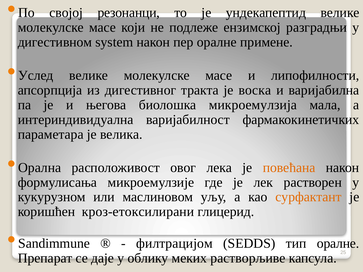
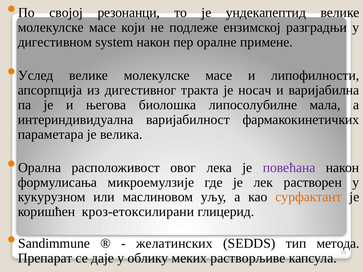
воска: воска -> носач
микроемулзија: микроемулзија -> липосолубилне
повећана colour: orange -> purple
филтрацијом: филтрацијом -> желатинских
тип оралне: оралне -> метода
